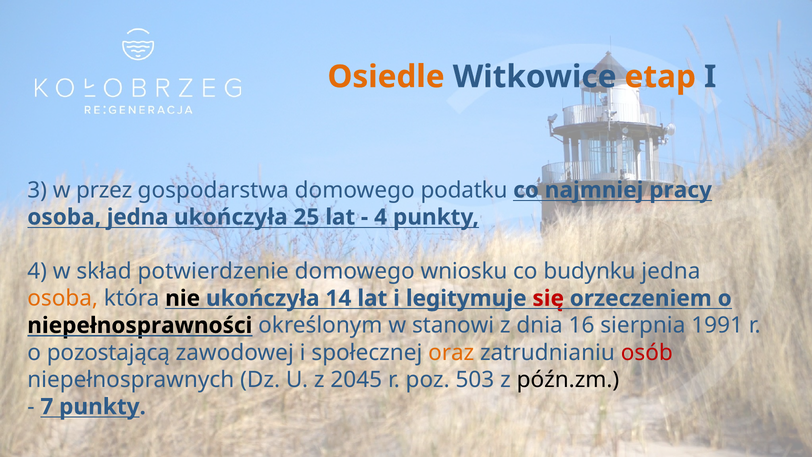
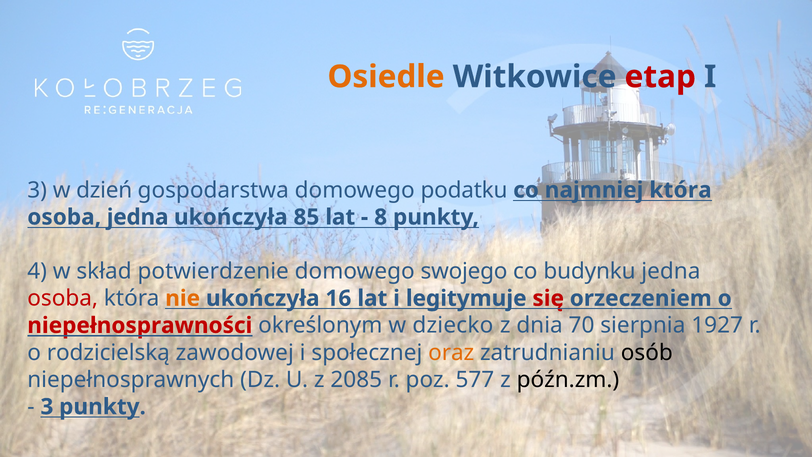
etap colour: orange -> red
przez: przez -> dzień
najmniej pracy: pracy -> która
25: 25 -> 85
4 at (381, 217): 4 -> 8
wniosku: wniosku -> swojego
osoba at (63, 298) colour: orange -> red
nie colour: black -> orange
14: 14 -> 16
niepełnosprawności colour: black -> red
stanowi: stanowi -> dziecko
16: 16 -> 70
1991: 1991 -> 1927
pozostającą: pozostającą -> rodzicielską
osób colour: red -> black
2045: 2045 -> 2085
503: 503 -> 577
7 at (47, 407): 7 -> 3
